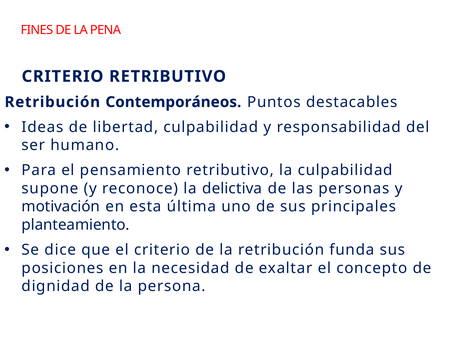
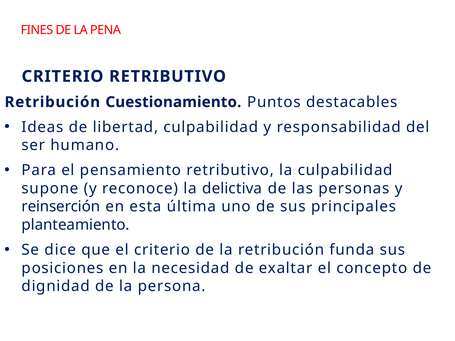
Contemporáneos: Contemporáneos -> Cuestionamiento
motivación: motivación -> reinserción
